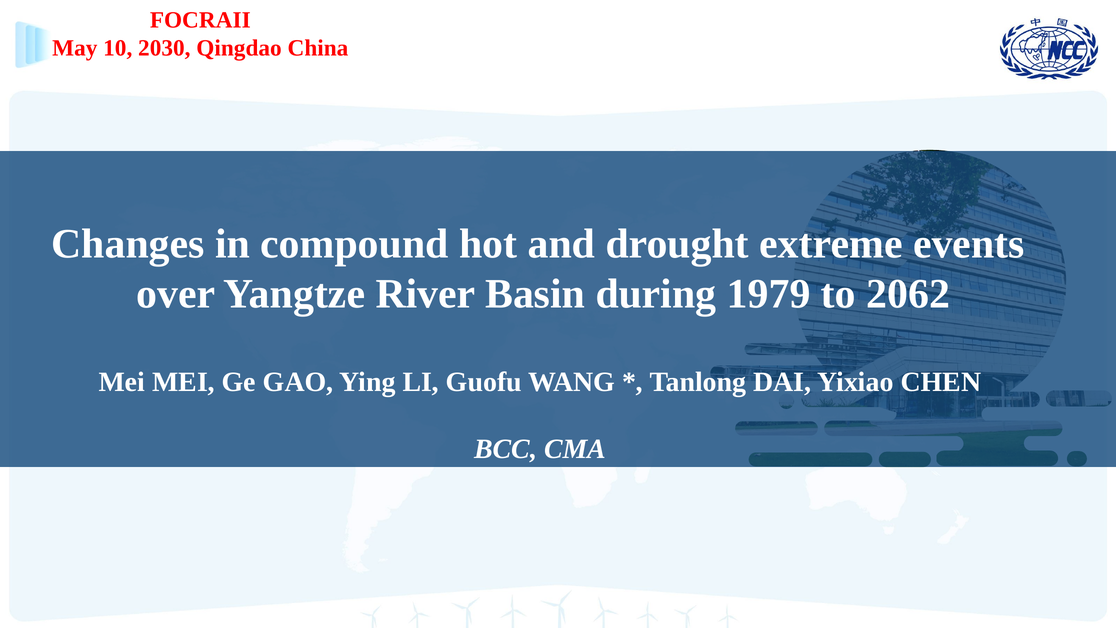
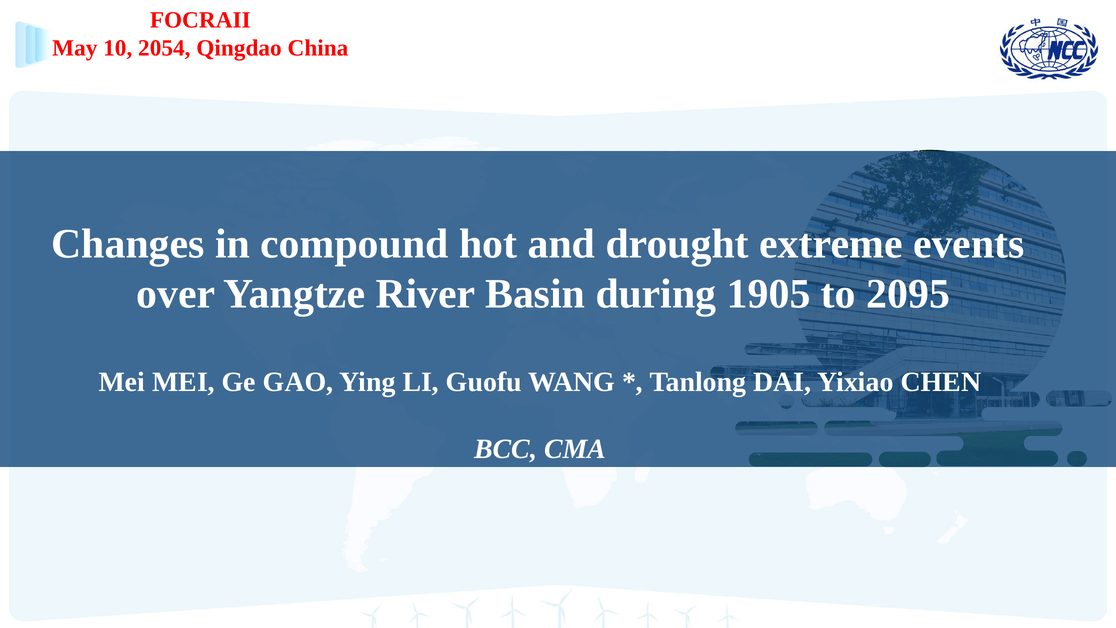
2030: 2030 -> 2054
1979: 1979 -> 1905
2062: 2062 -> 2095
